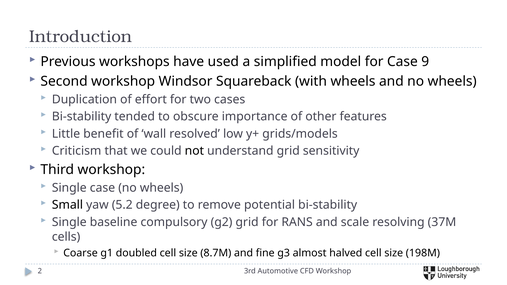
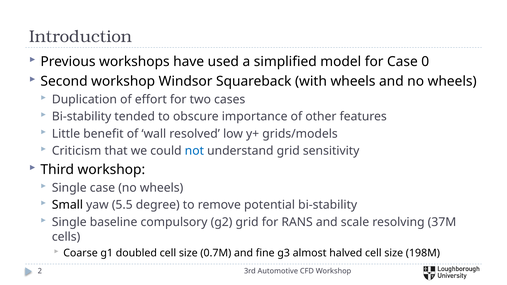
9: 9 -> 0
not colour: black -> blue
5.2: 5.2 -> 5.5
8.7M: 8.7M -> 0.7M
